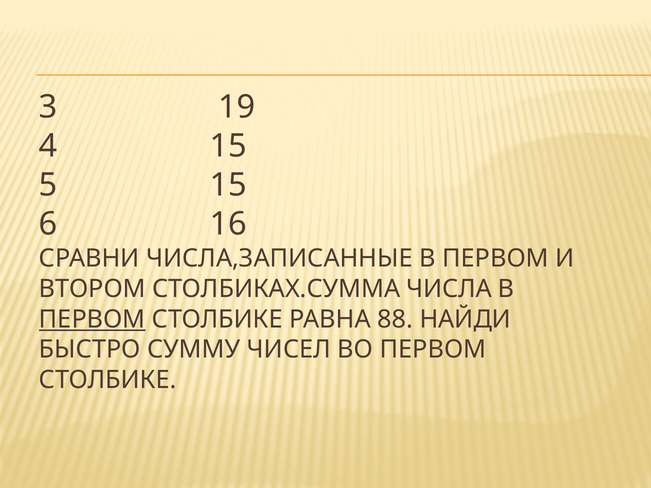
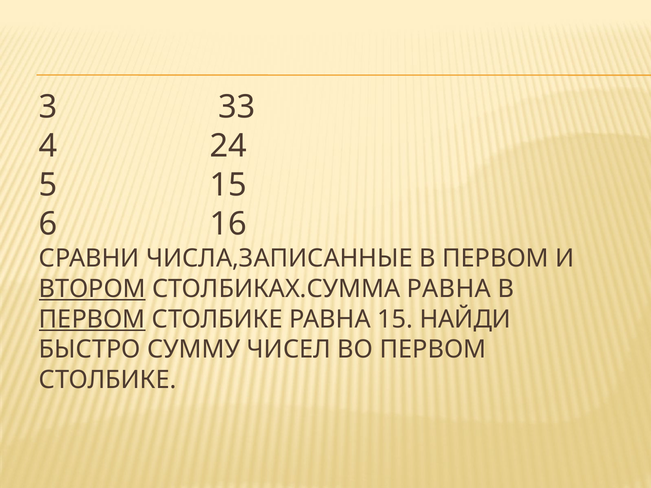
19: 19 -> 33
4 15: 15 -> 24
ВТОРОМ underline: none -> present
СТОЛБИКАХ.СУММА ЧИСЛА: ЧИСЛА -> РАВНА
РАВНА 88: 88 -> 15
